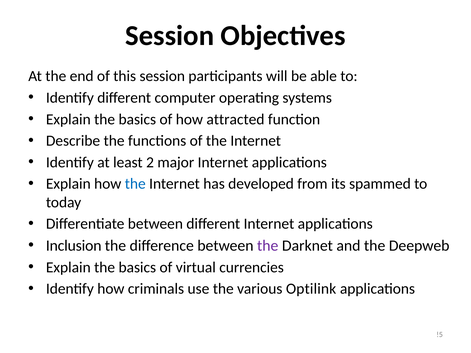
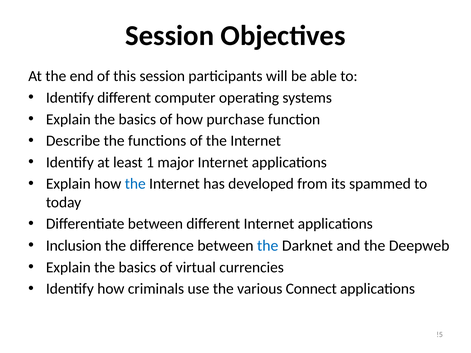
attracted: attracted -> purchase
2: 2 -> 1
the at (268, 246) colour: purple -> blue
Optilink: Optilink -> Connect
